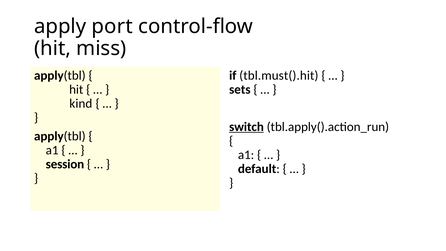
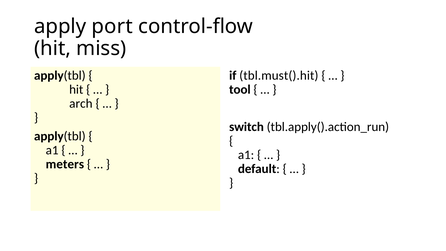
sets: sets -> tool
kind: kind -> arch
switch underline: present -> none
session: session -> meters
